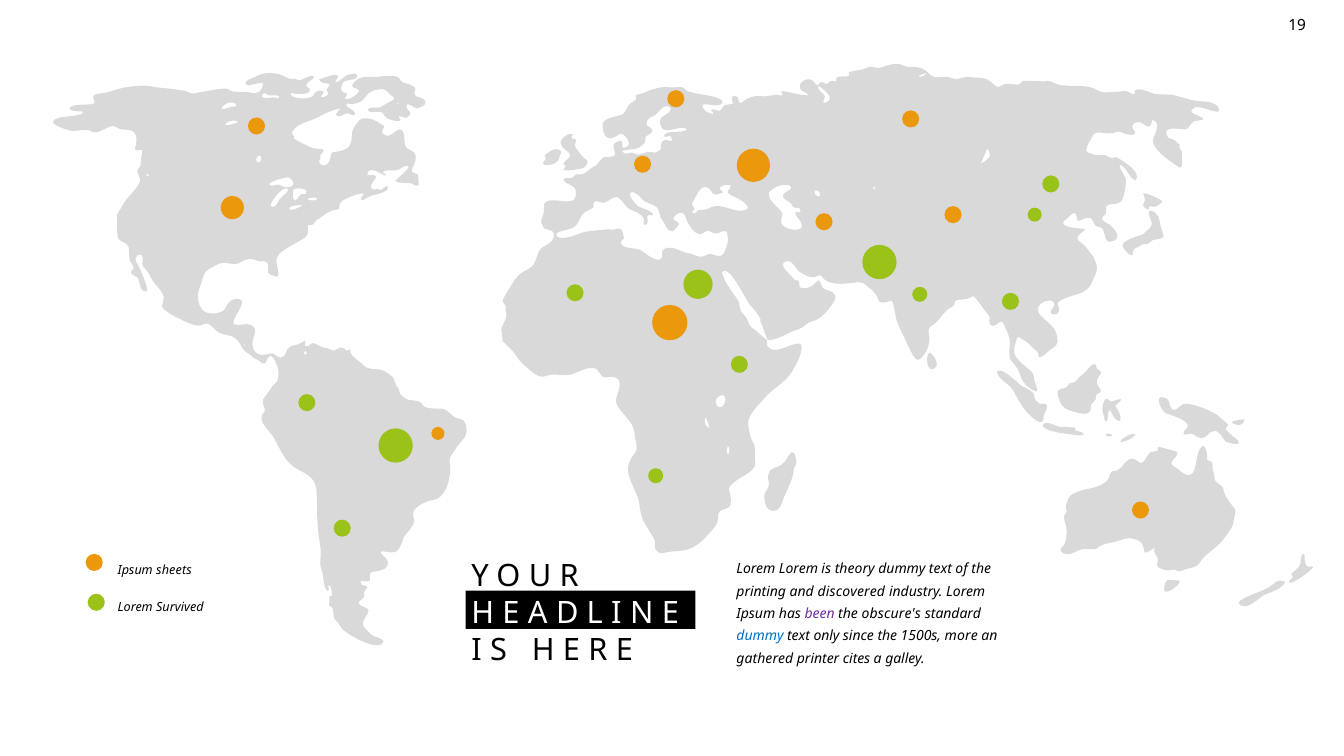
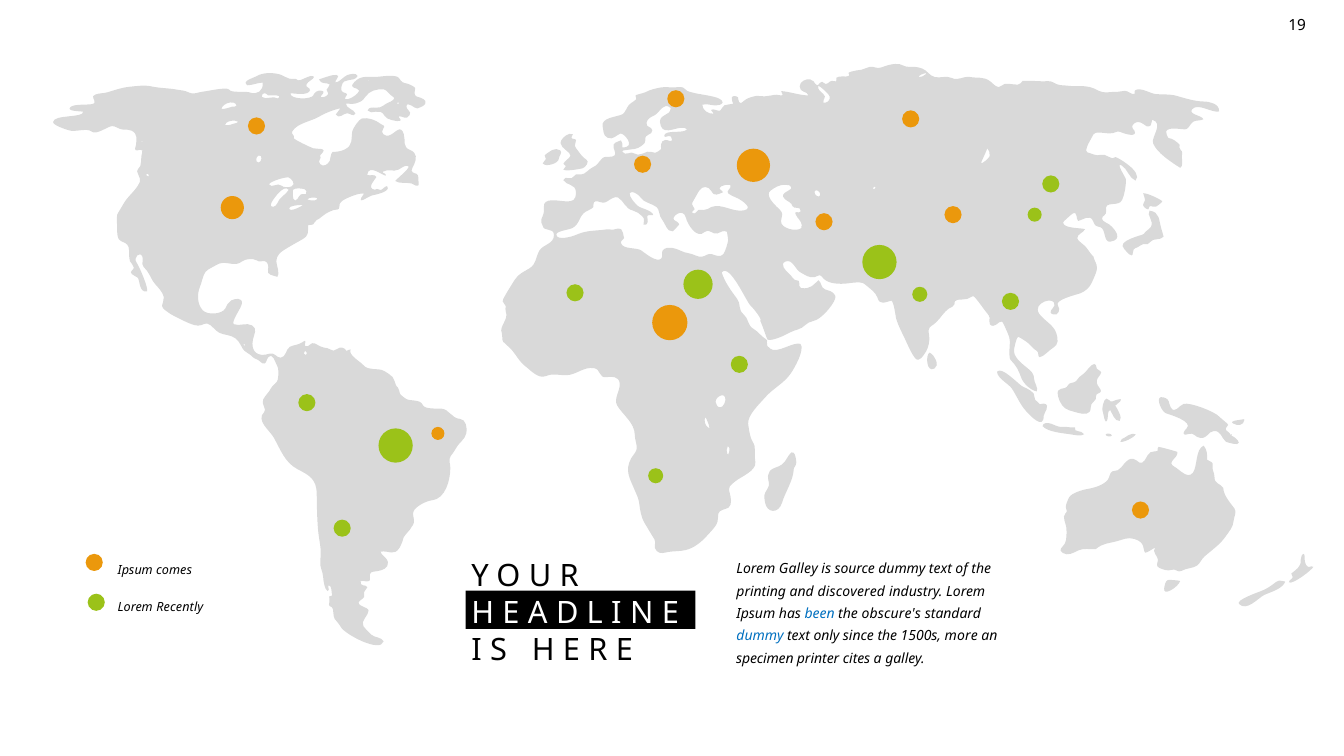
Lorem Lorem: Lorem -> Galley
theory: theory -> source
sheets: sheets -> comes
Survived: Survived -> Recently
been colour: purple -> blue
gathered: gathered -> specimen
